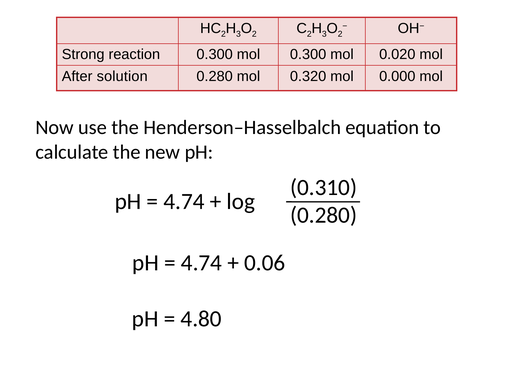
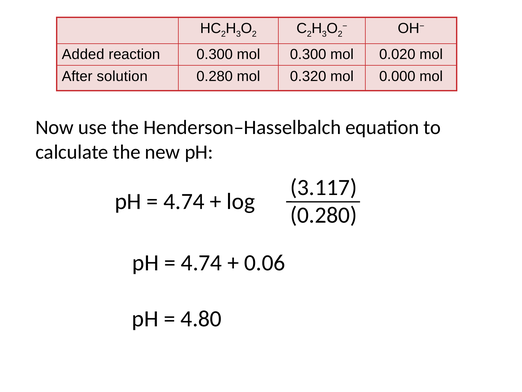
Strong: Strong -> Added
0.310: 0.310 -> 3.117
